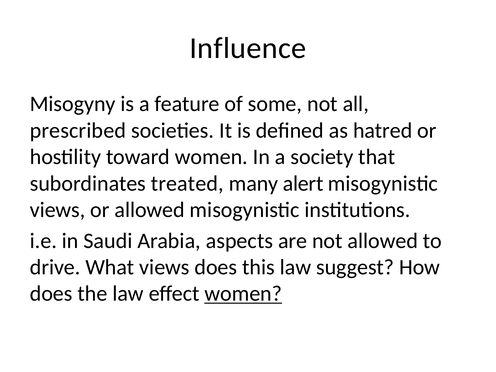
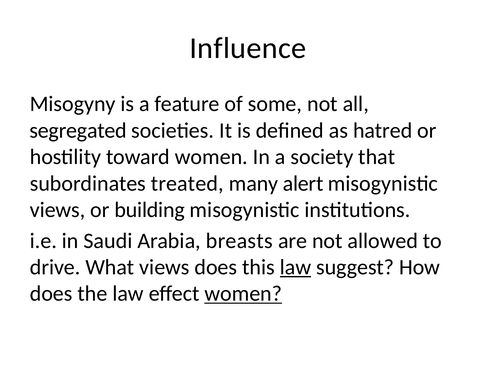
prescribed: prescribed -> segregated
or allowed: allowed -> building
aspects: aspects -> breasts
law at (295, 267) underline: none -> present
